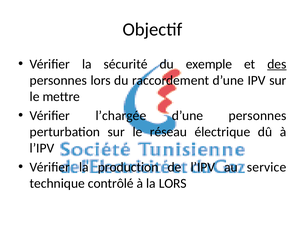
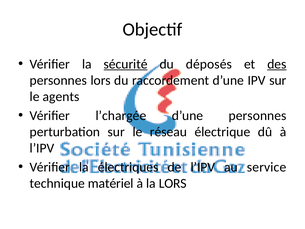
sécurité underline: none -> present
exemple: exemple -> déposés
mettre: mettre -> agents
production: production -> électriques
contrôlé: contrôlé -> matériel
